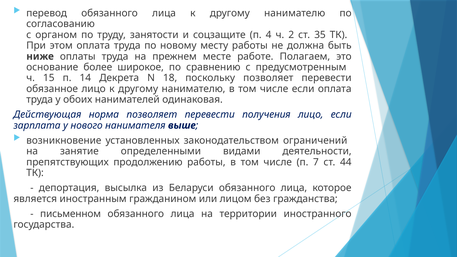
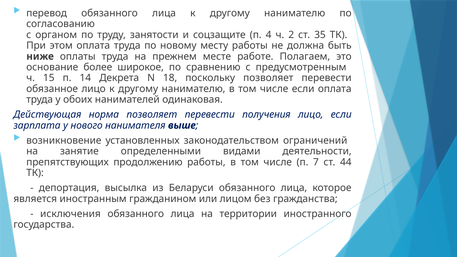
письменном: письменном -> исключения
